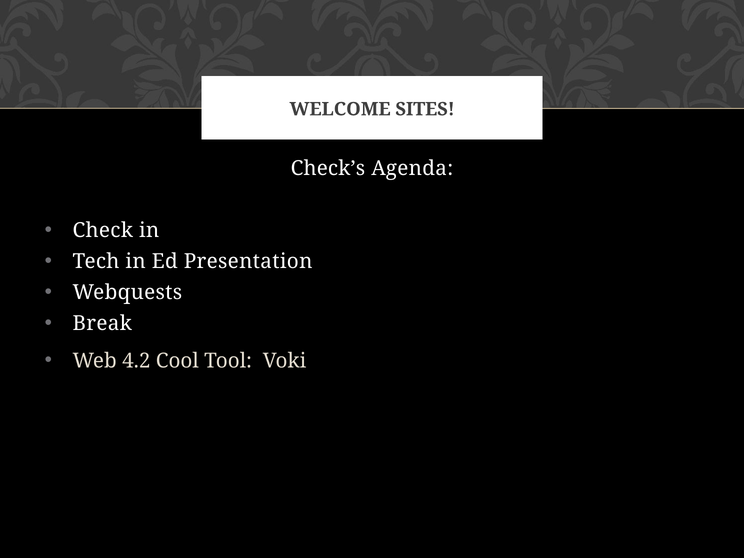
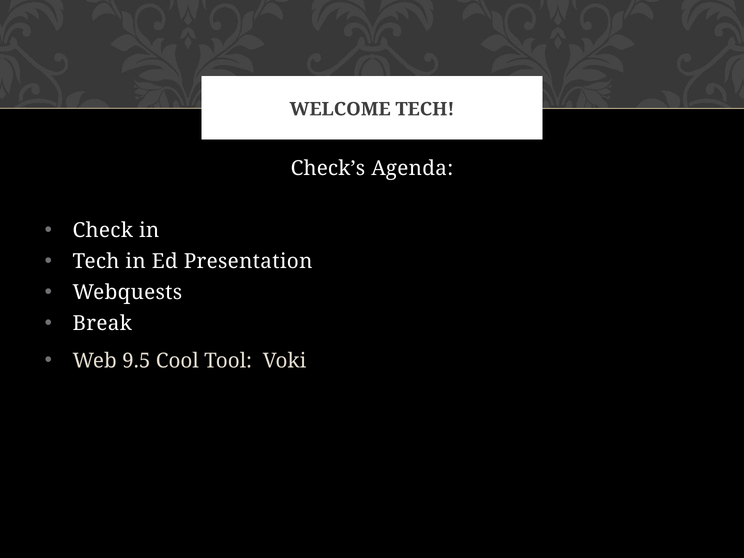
WELCOME SITES: SITES -> TECH
4.2: 4.2 -> 9.5
